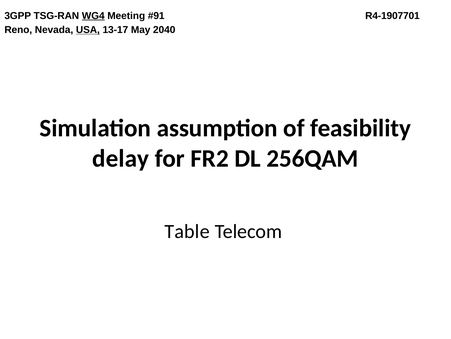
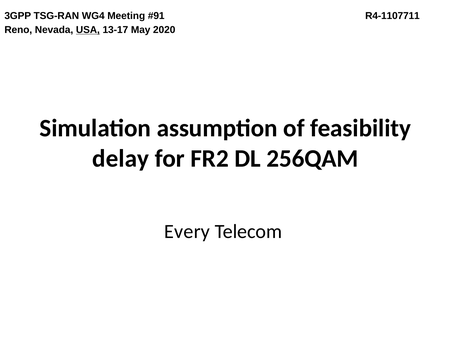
WG4 underline: present -> none
R4-1907701: R4-1907701 -> R4-1107711
2040: 2040 -> 2020
Table: Table -> Every
